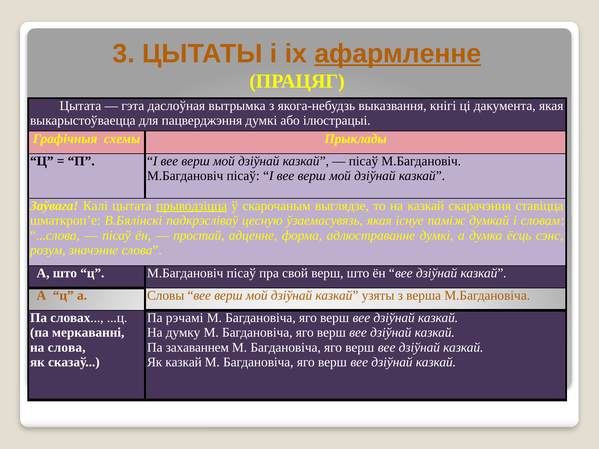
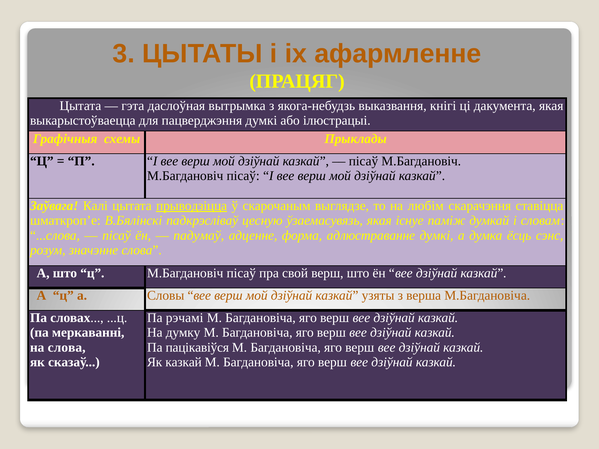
афармленне underline: present -> none
на казкай: казкай -> любім
простай: простай -> падумаў
захаваннем: захаваннем -> пацікавіўся
